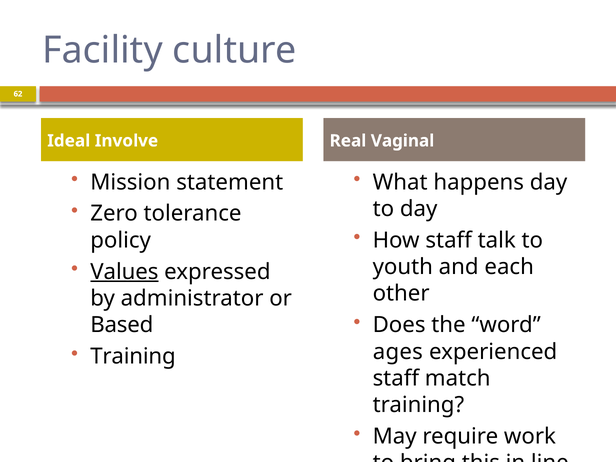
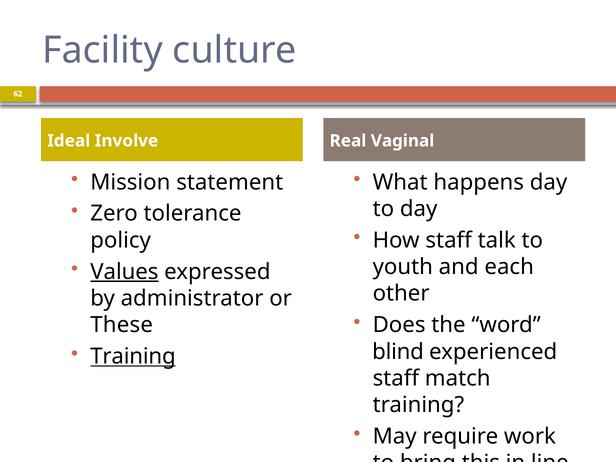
Based: Based -> These
ages: ages -> blind
Training at (133, 356) underline: none -> present
